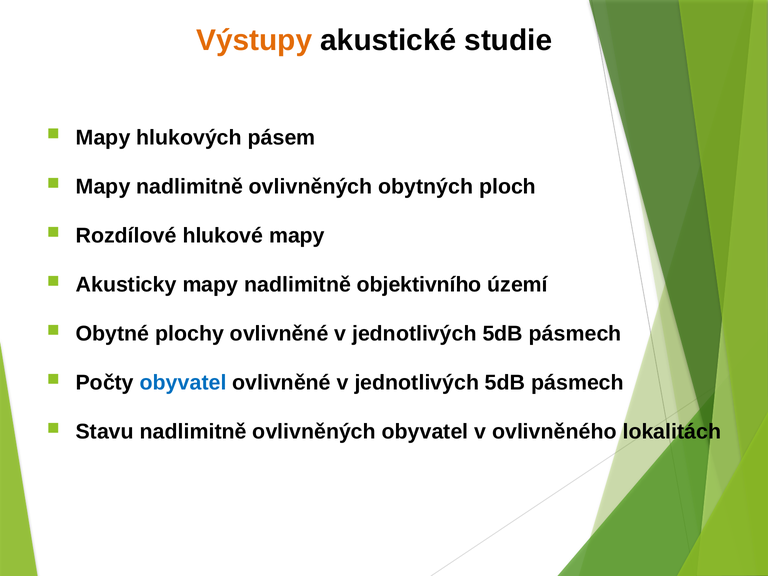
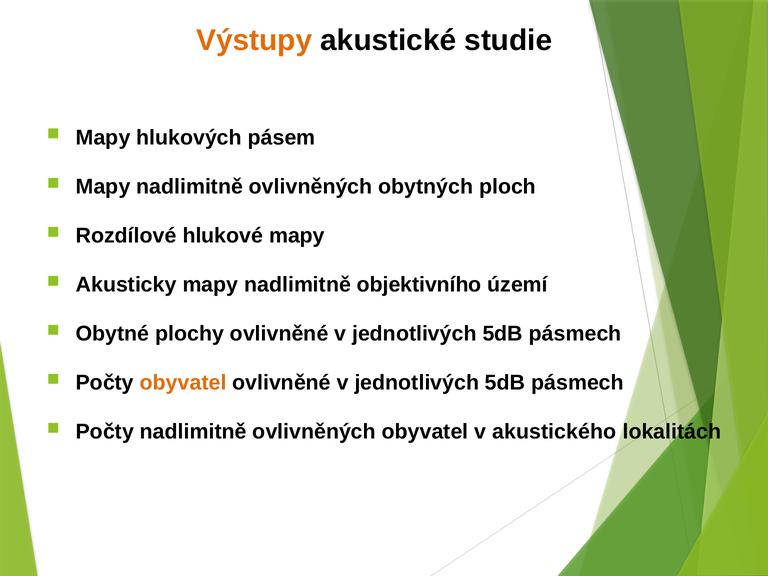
obyvatel at (183, 383) colour: blue -> orange
Stavu at (105, 432): Stavu -> Počty
ovlivněného: ovlivněného -> akustického
